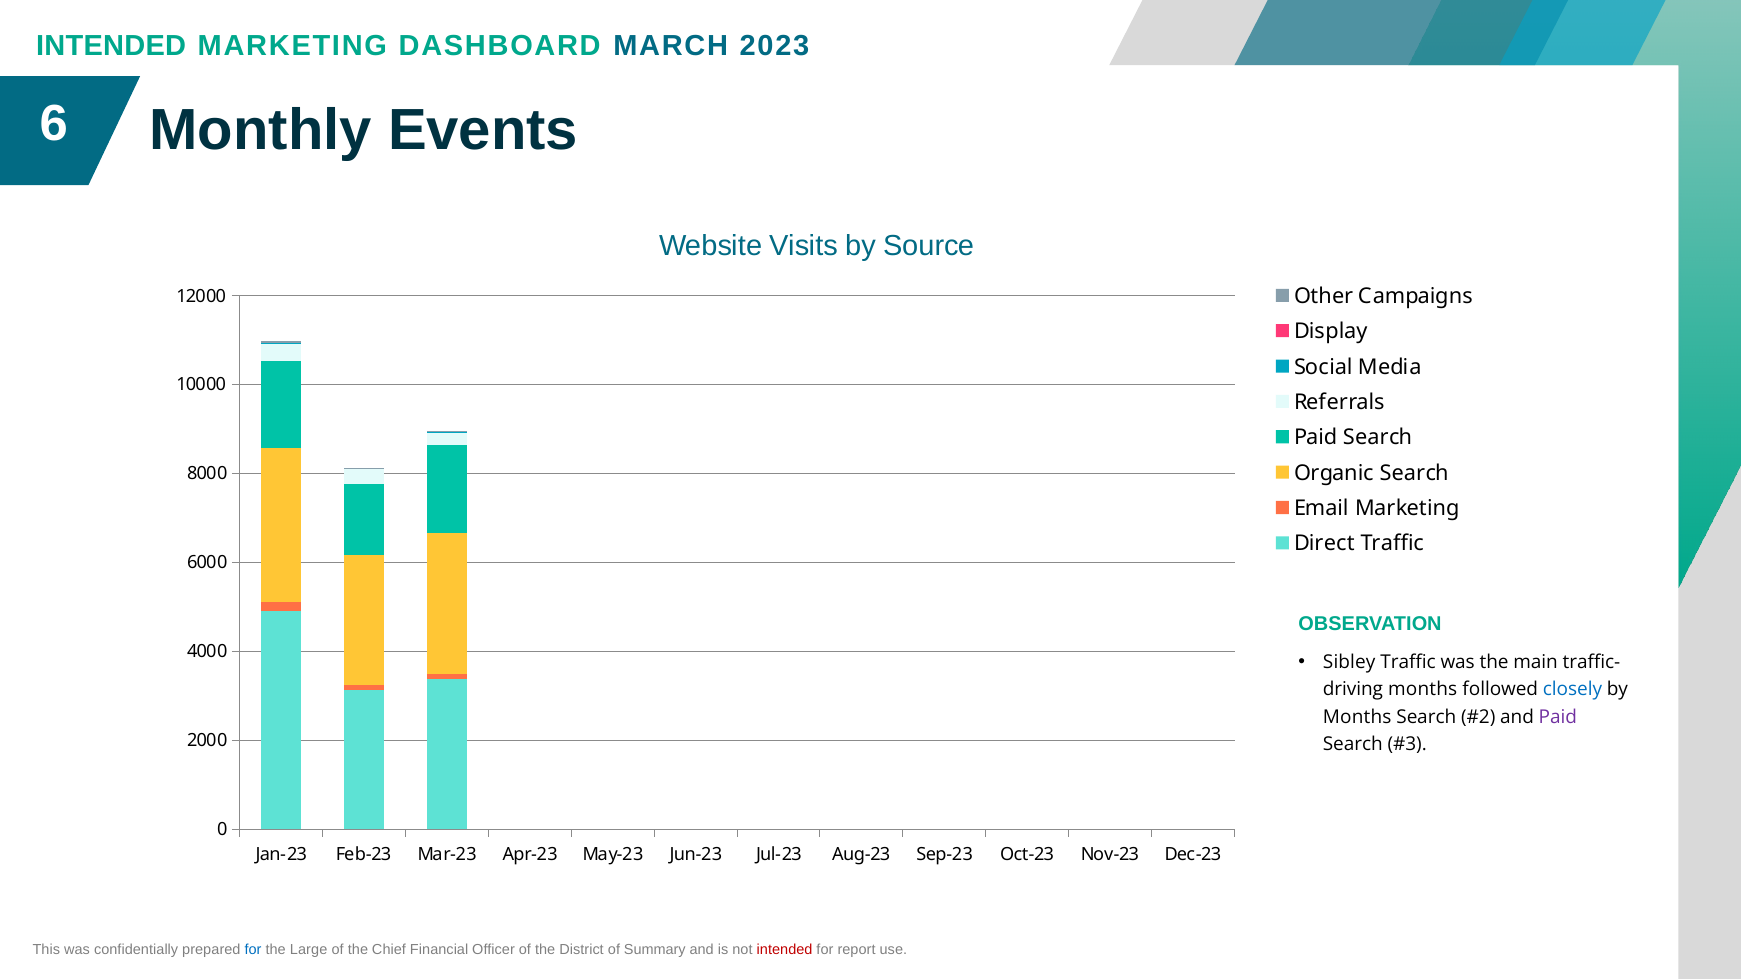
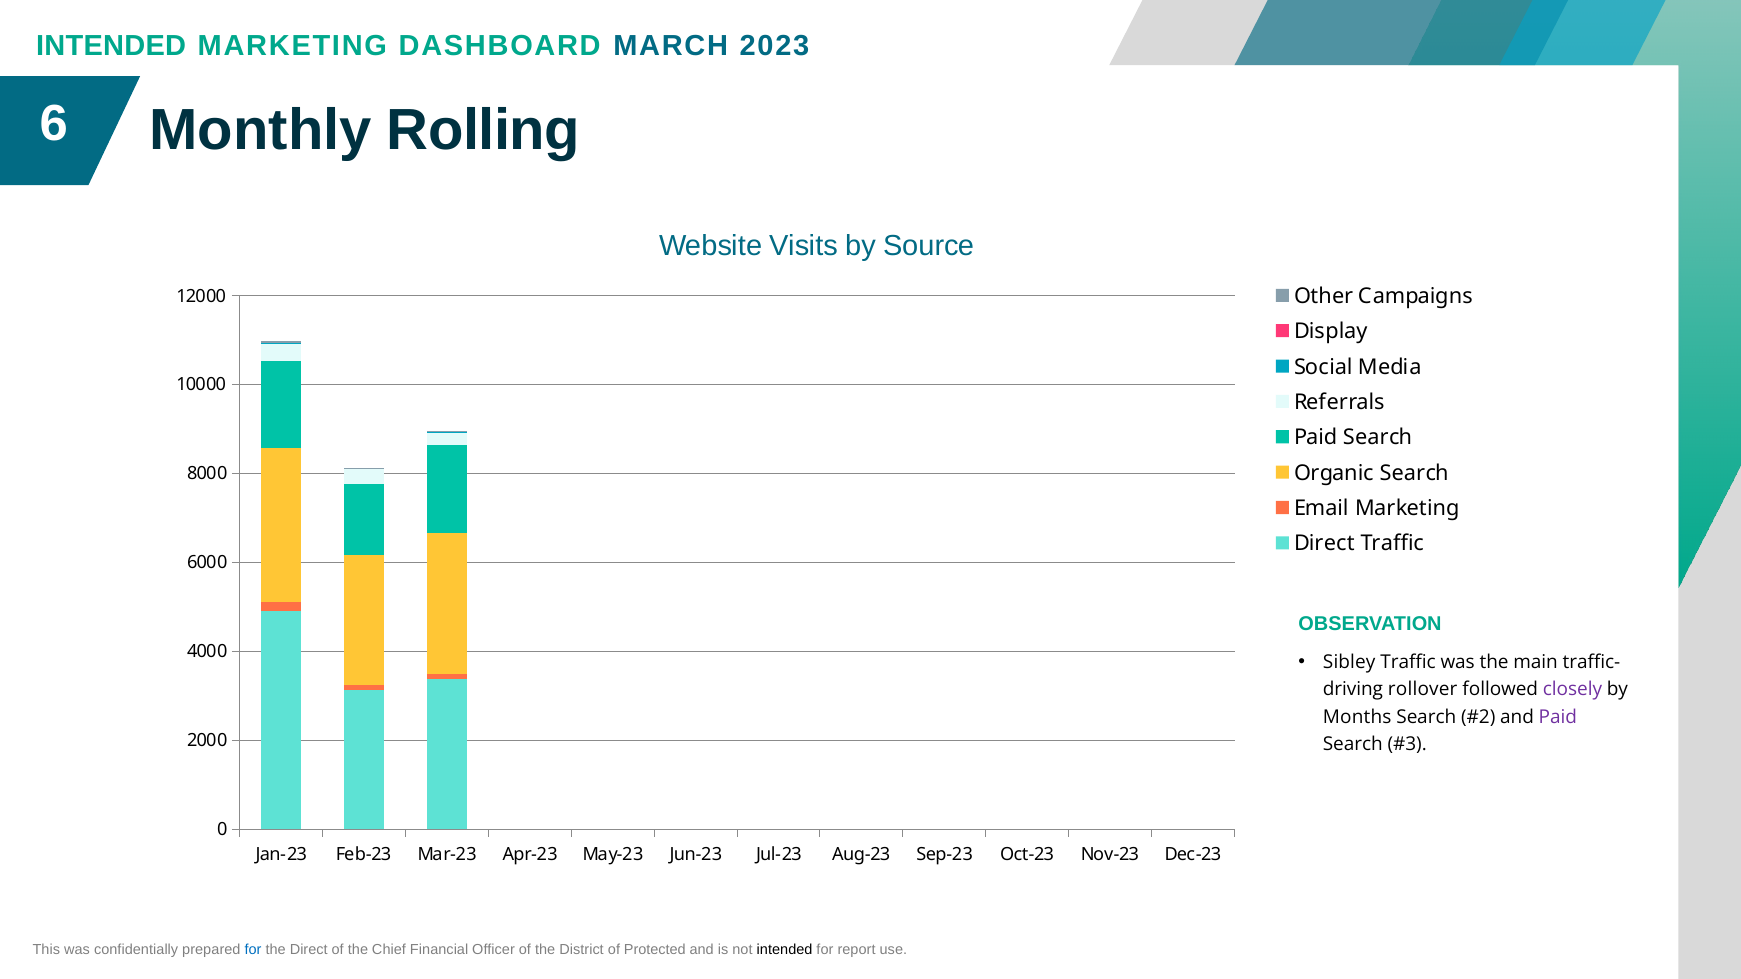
Events: Events -> Rolling
months at (1423, 690): months -> rollover
closely colour: blue -> purple
the Large: Large -> Direct
Summary: Summary -> Protected
intended at (785, 950) colour: red -> black
